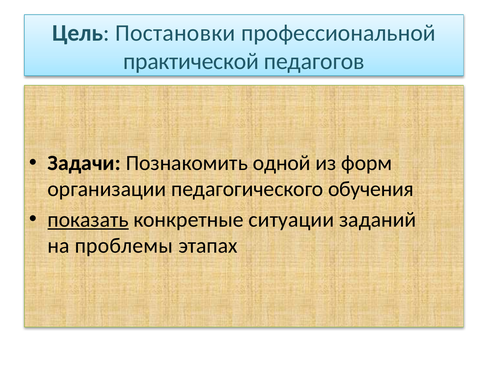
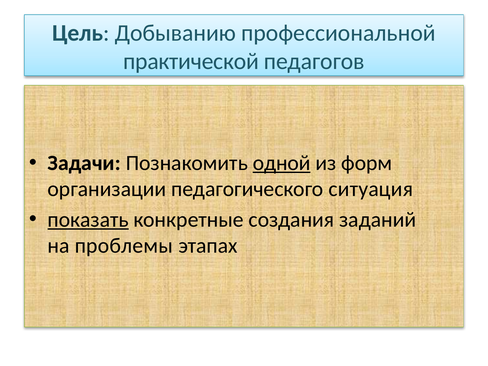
Постановки: Постановки -> Добыванию
одной underline: none -> present
обучения: обучения -> ситуация
ситуации: ситуации -> создания
